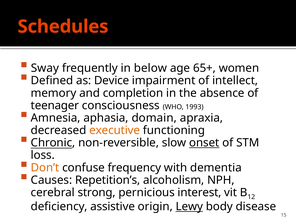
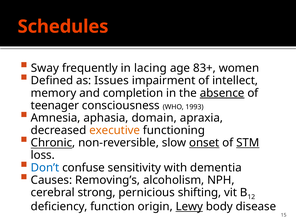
below: below -> lacing
65+: 65+ -> 83+
Device: Device -> Issues
absence underline: none -> present
STM underline: none -> present
Don’t colour: orange -> blue
frequency: frequency -> sensitivity
Repetition’s: Repetition’s -> Removing’s
interest: interest -> shifting
assistive: assistive -> function
